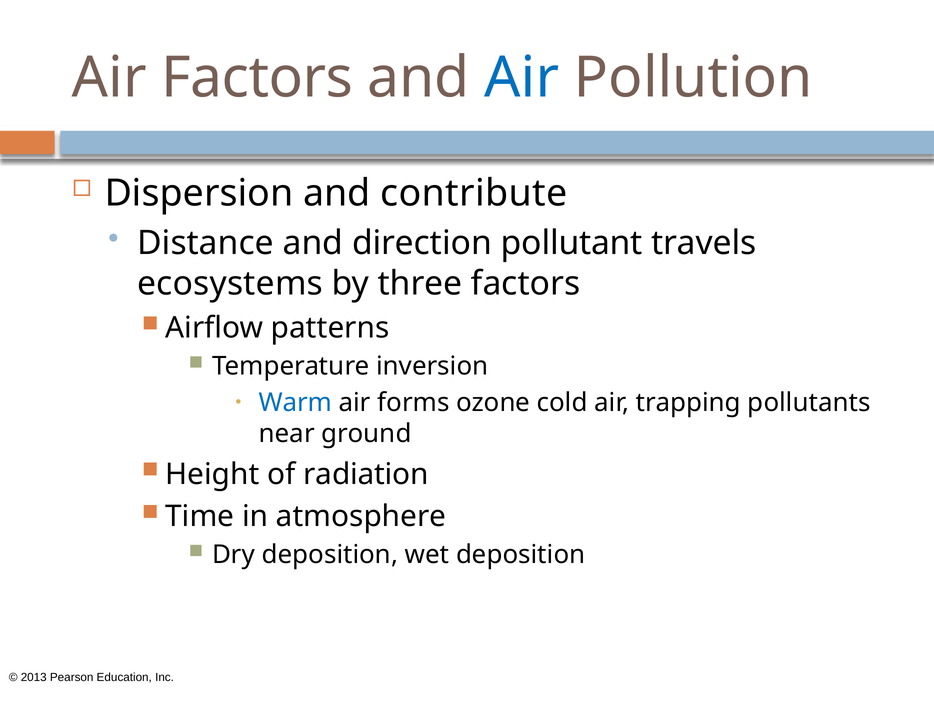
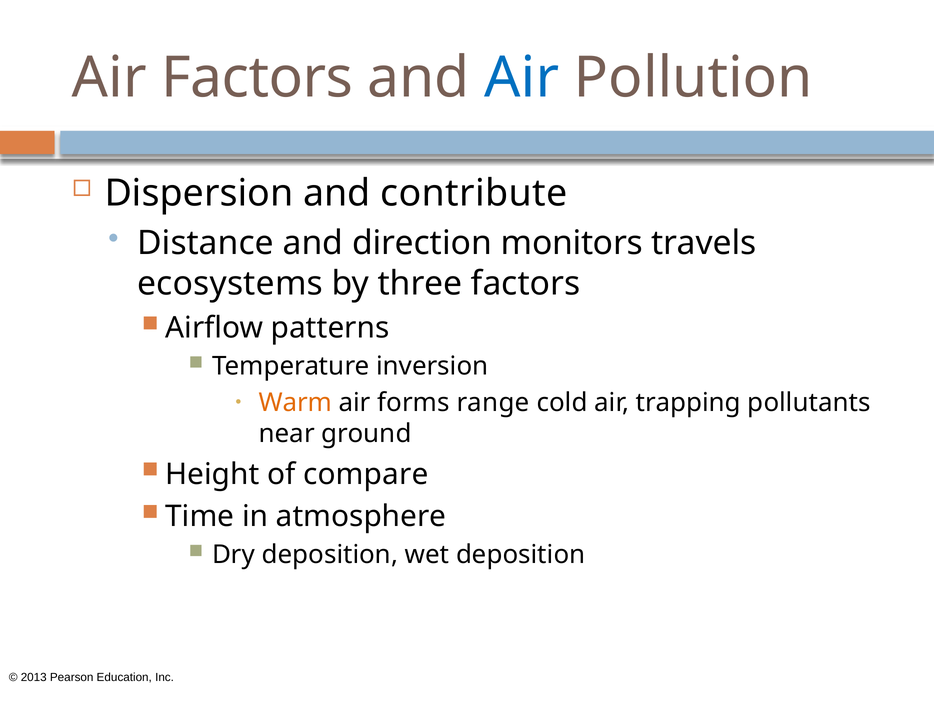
pollutant: pollutant -> monitors
Warm colour: blue -> orange
ozone: ozone -> range
radiation: radiation -> compare
